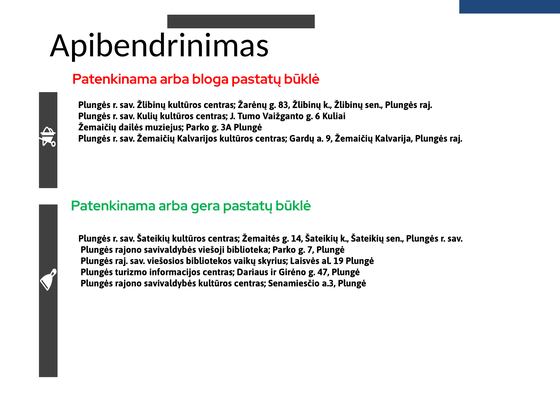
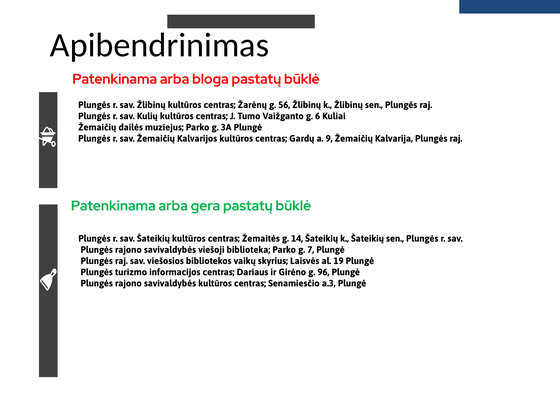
83: 83 -> 56
47: 47 -> 96
